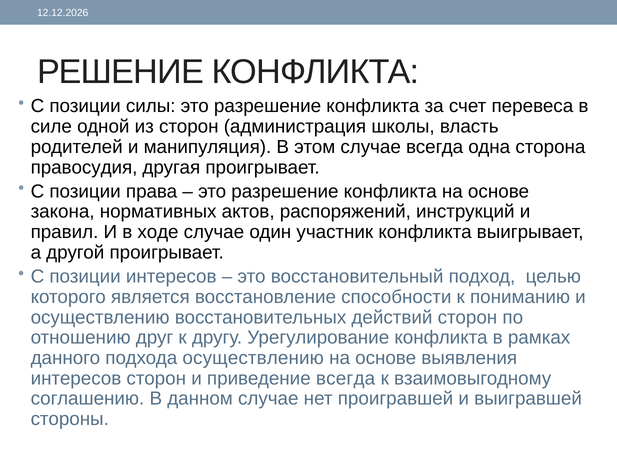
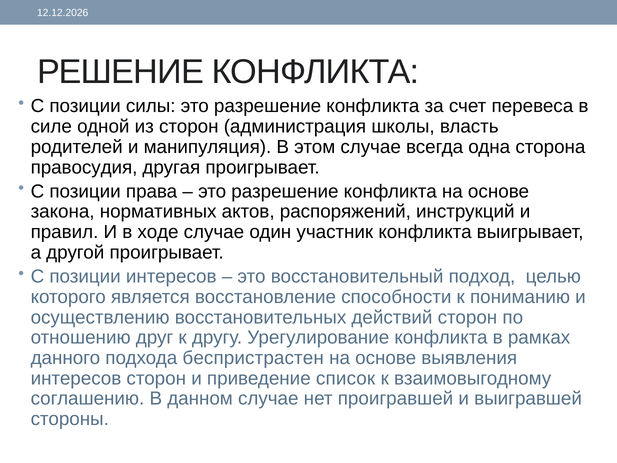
подхода осуществлению: осуществлению -> беспристрастен
приведение всегда: всегда -> список
